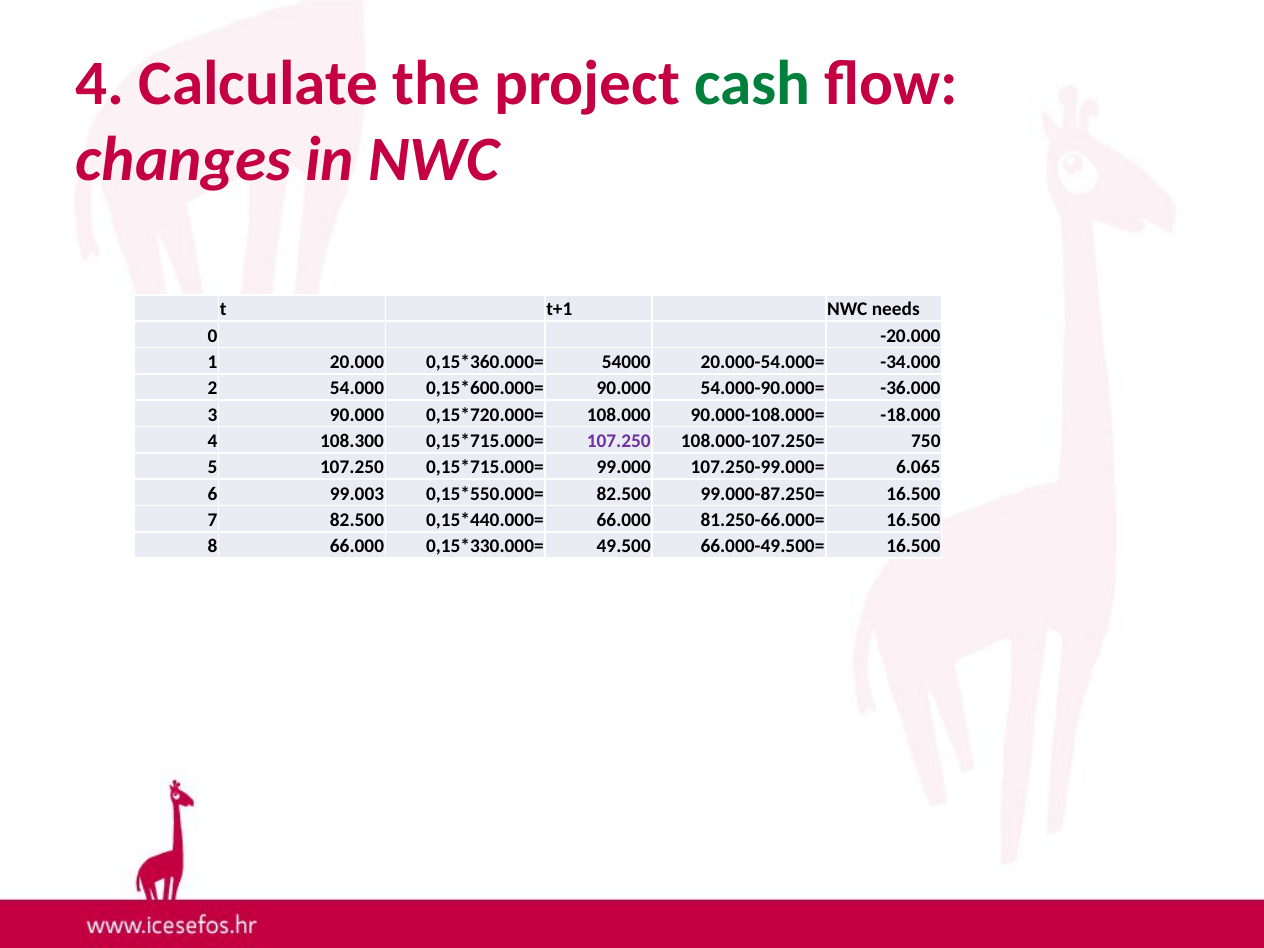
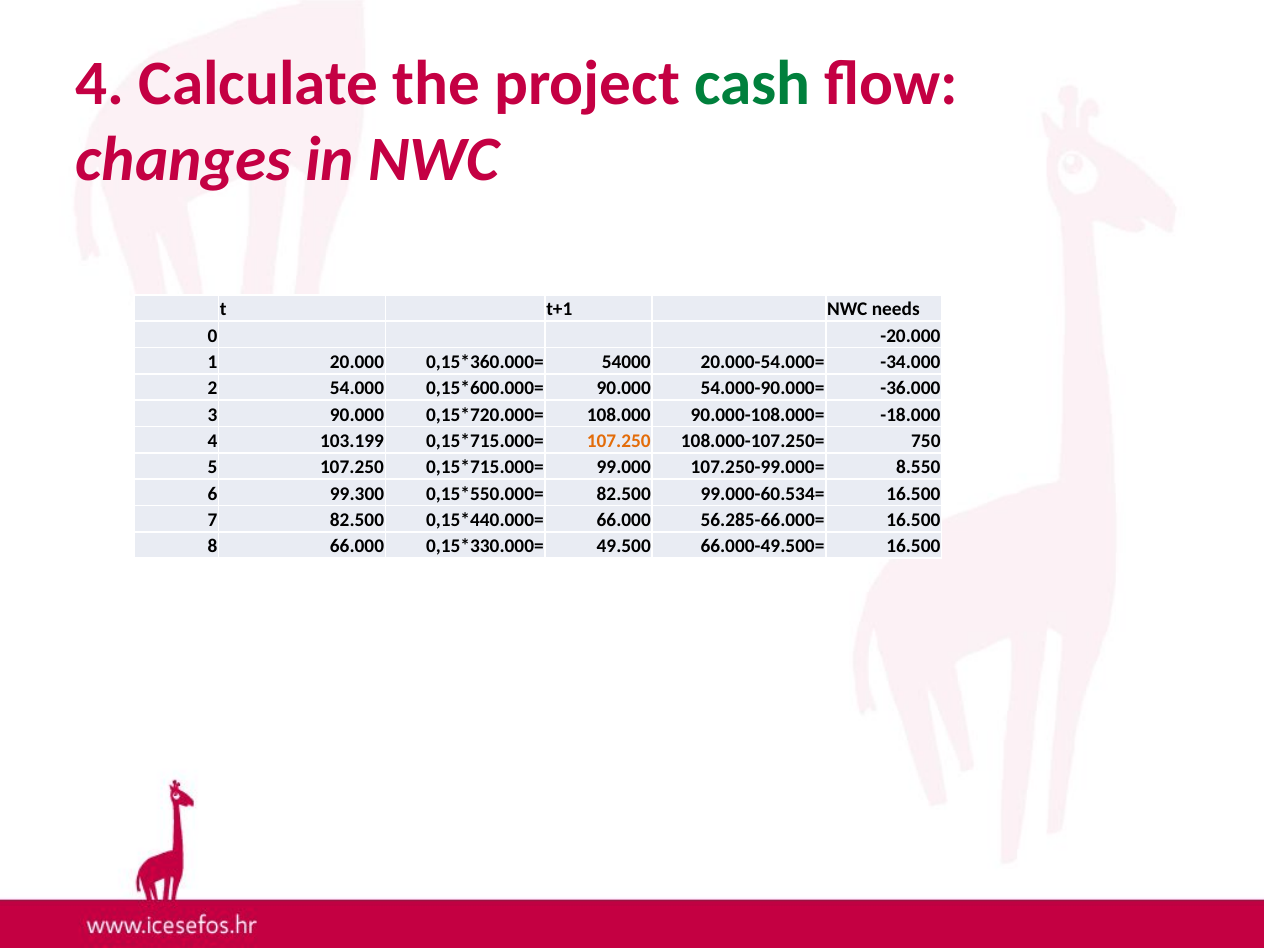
108.300: 108.300 -> 103.199
107.250 at (619, 441) colour: purple -> orange
6.065: 6.065 -> 8.550
99.003: 99.003 -> 99.300
99.000-87.250=: 99.000-87.250= -> 99.000-60.534=
81.250-66.000=: 81.250-66.000= -> 56.285-66.000=
